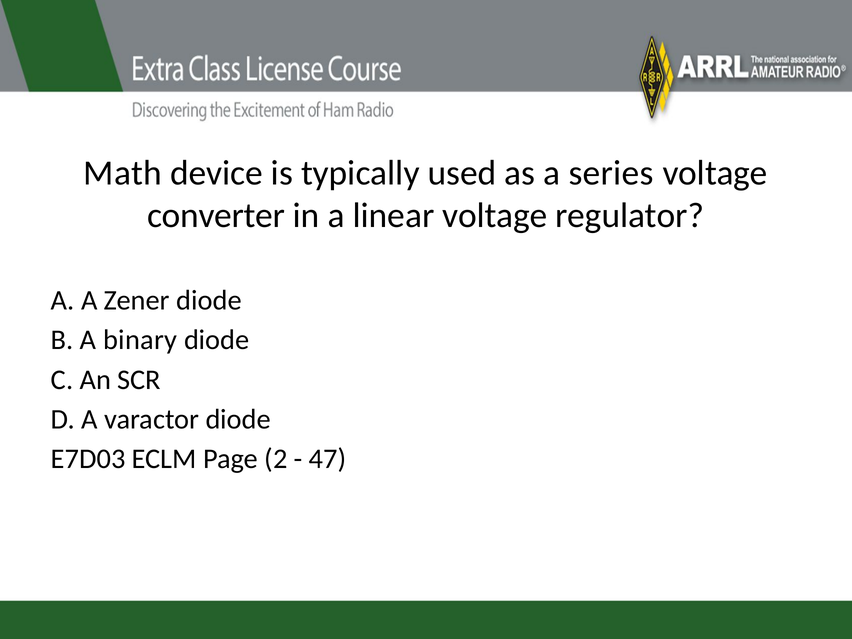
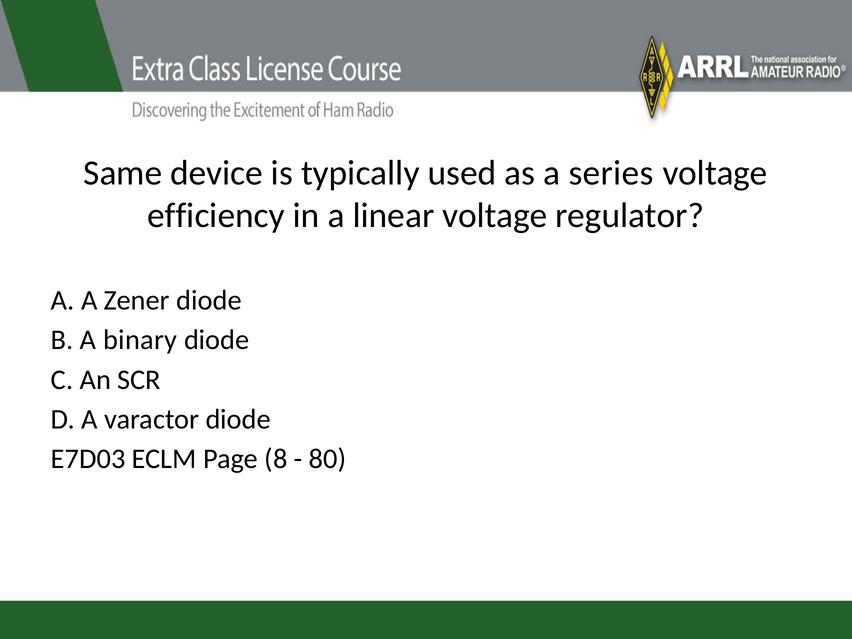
Math: Math -> Same
converter: converter -> efficiency
2: 2 -> 8
47: 47 -> 80
